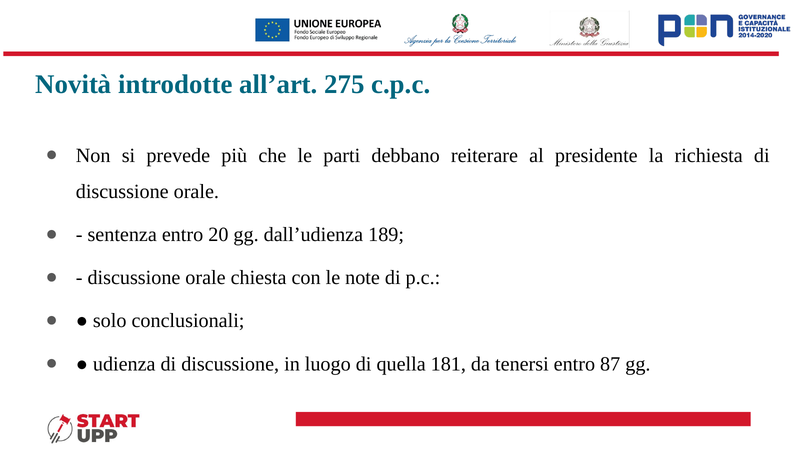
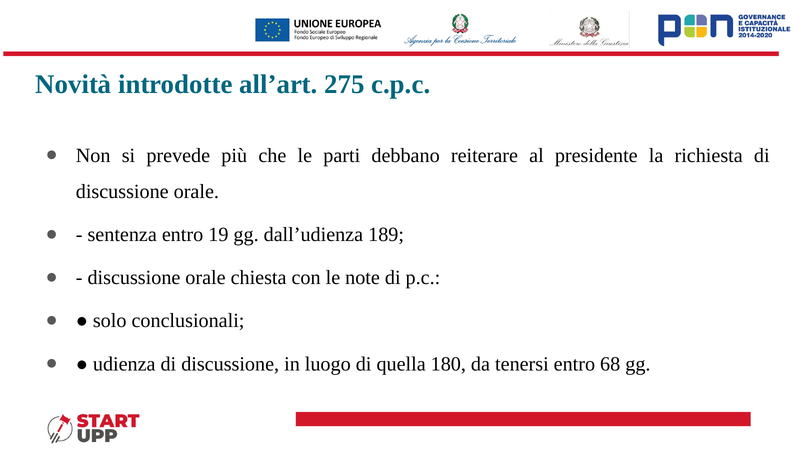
20: 20 -> 19
181: 181 -> 180
87: 87 -> 68
